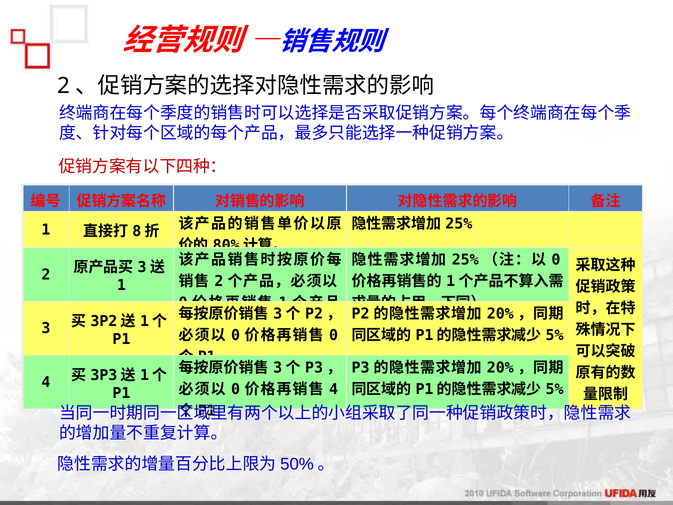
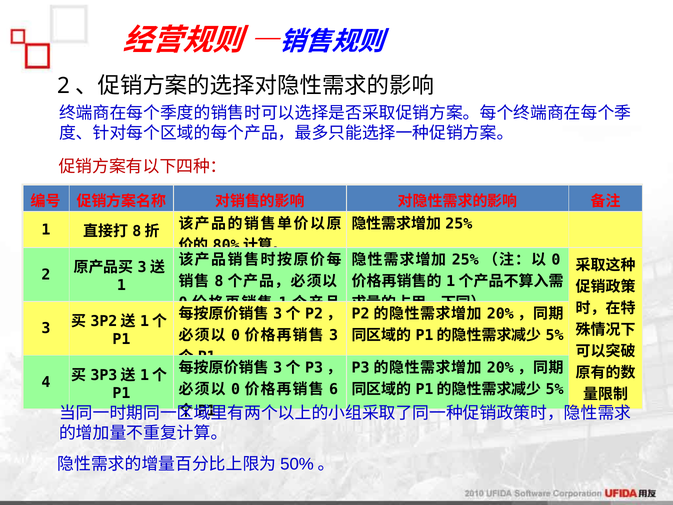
2 at (219, 281): 2 -> 8
0 at (334, 335): 0 -> 3
4 at (334, 389): 4 -> 6
